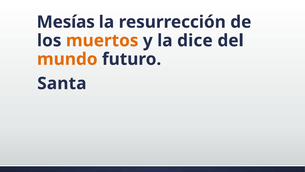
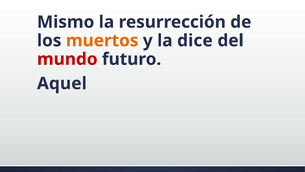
Mesías: Mesías -> Mismo
mundo colour: orange -> red
Santa: Santa -> Aquel
